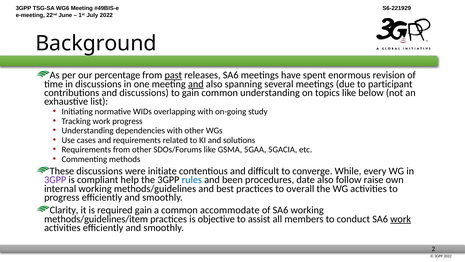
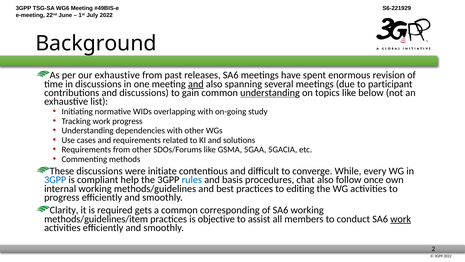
our percentage: percentage -> exhaustive
past underline: present -> none
understanding at (270, 93) underline: none -> present
3GPP at (55, 180) colour: purple -> blue
been: been -> basis
date: date -> chat
raise: raise -> once
overall: overall -> editing
required gain: gain -> gets
accommodate: accommodate -> corresponding
